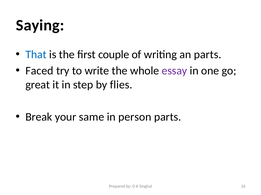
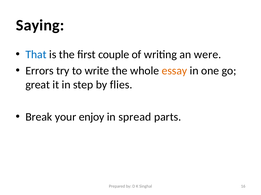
an parts: parts -> were
Faced: Faced -> Errors
essay colour: purple -> orange
same: same -> enjoy
person: person -> spread
